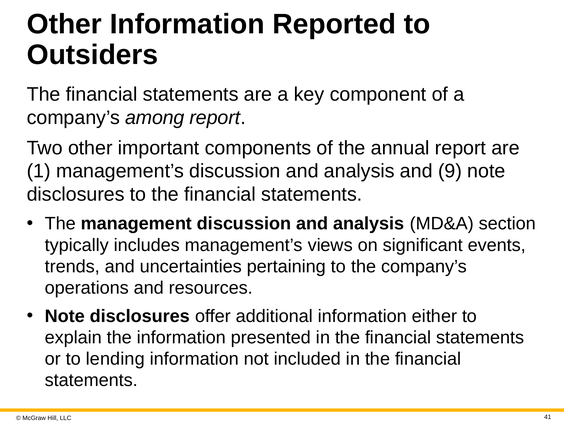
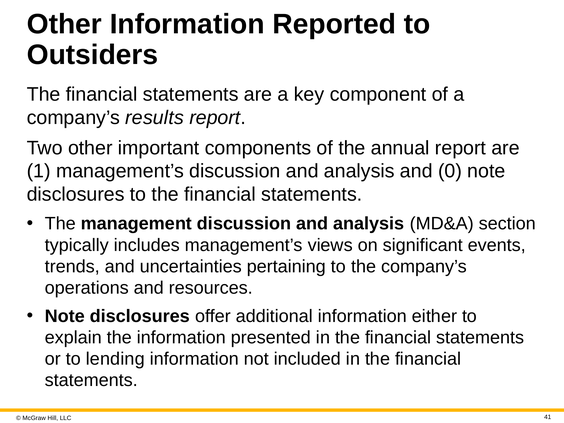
among: among -> results
9: 9 -> 0
